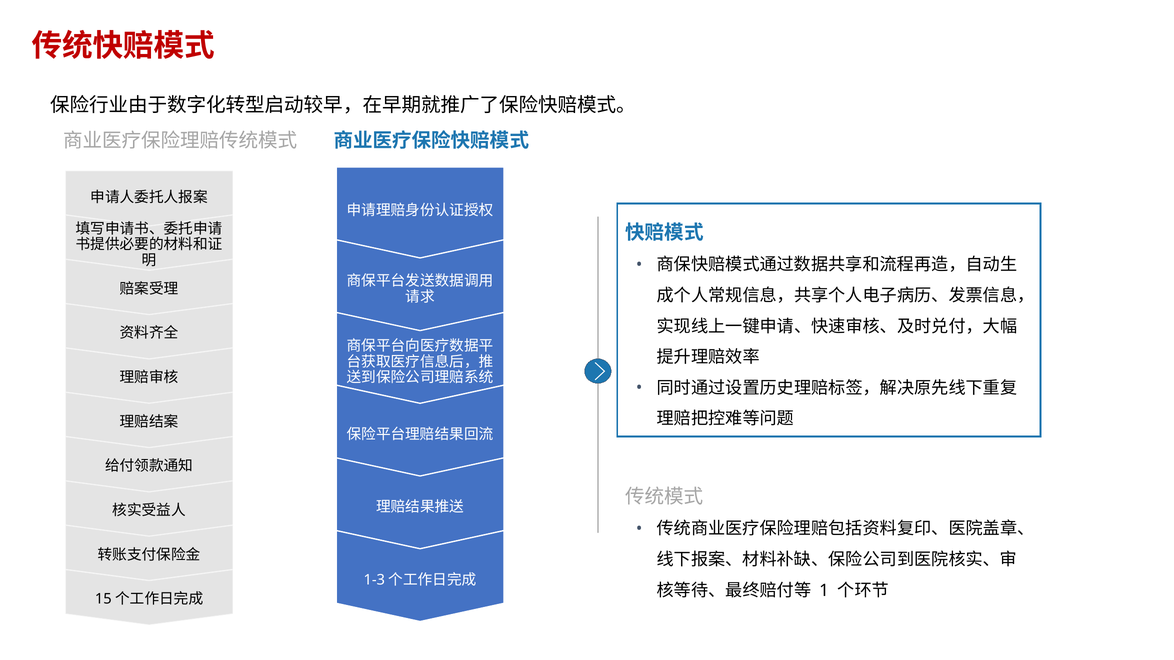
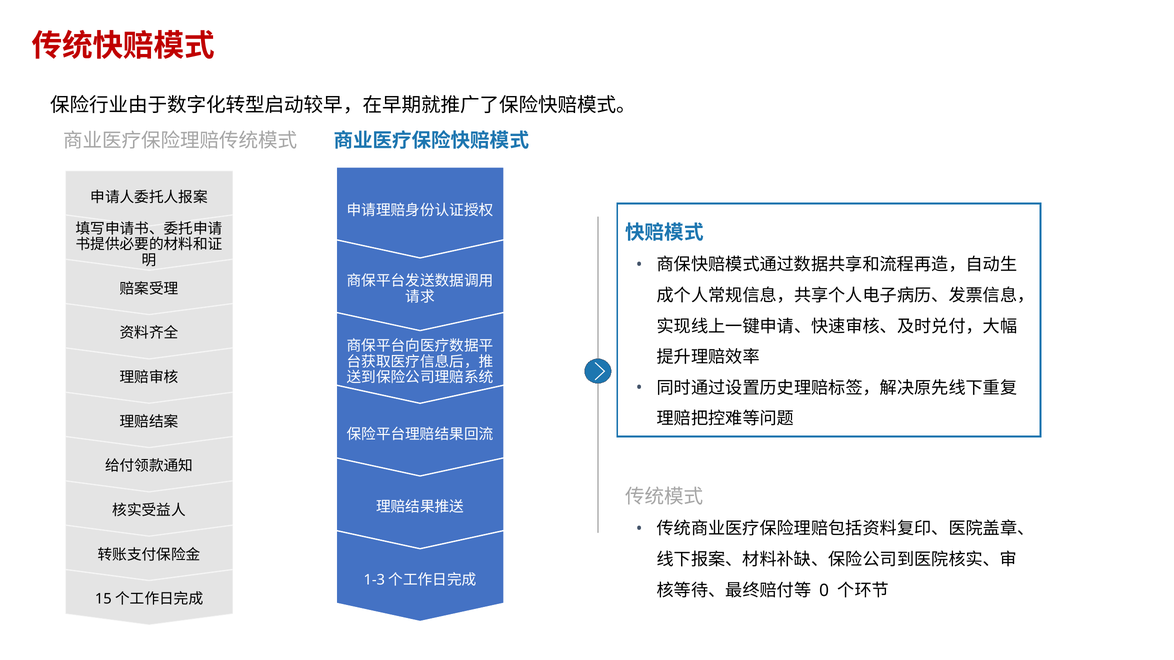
1: 1 -> 0
